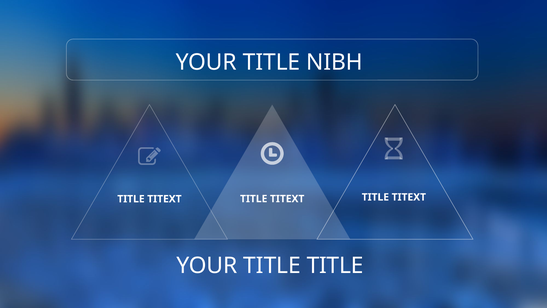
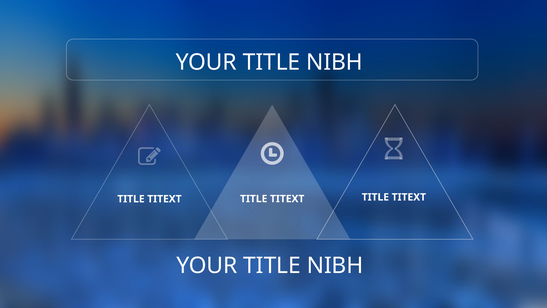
TITLE at (335, 266): TITLE -> NIBH
